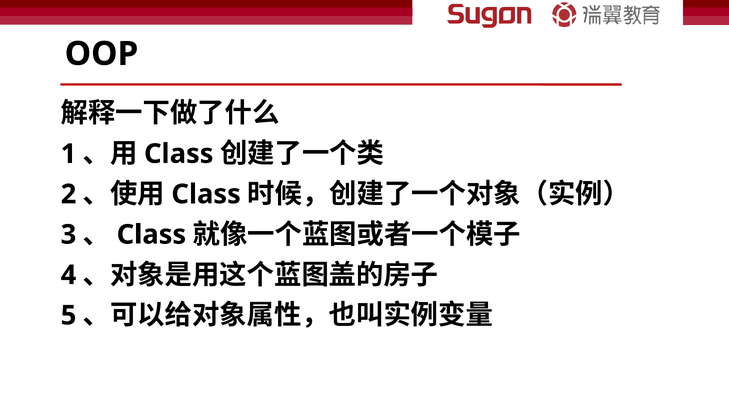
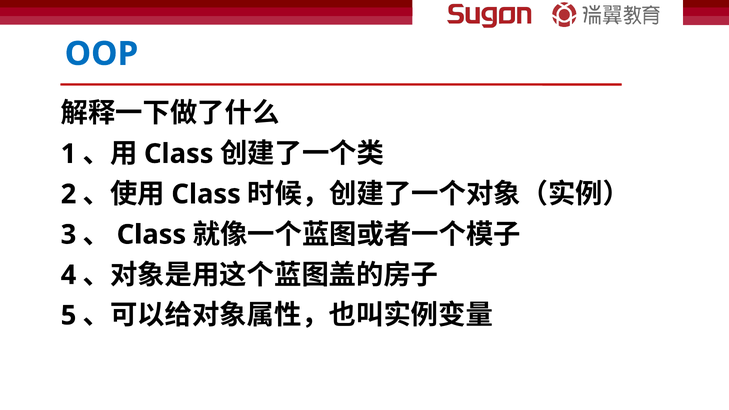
OOP colour: black -> blue
